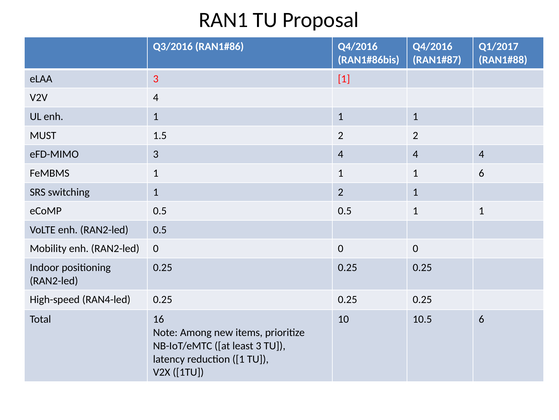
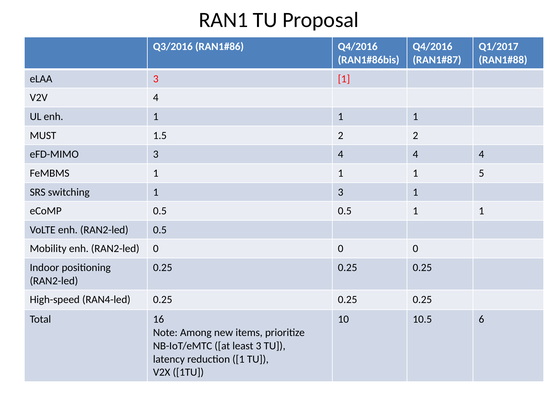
1 6: 6 -> 5
1 2: 2 -> 3
